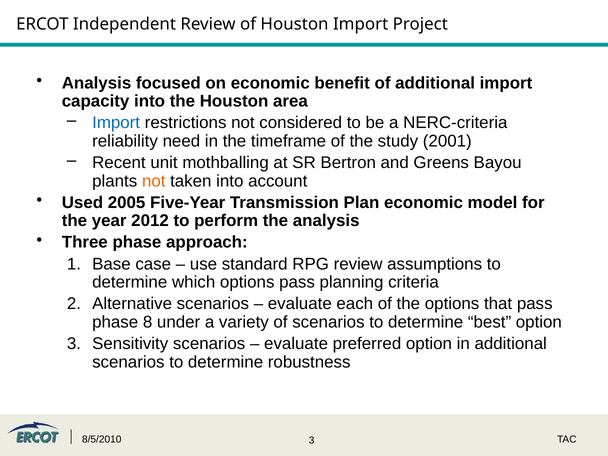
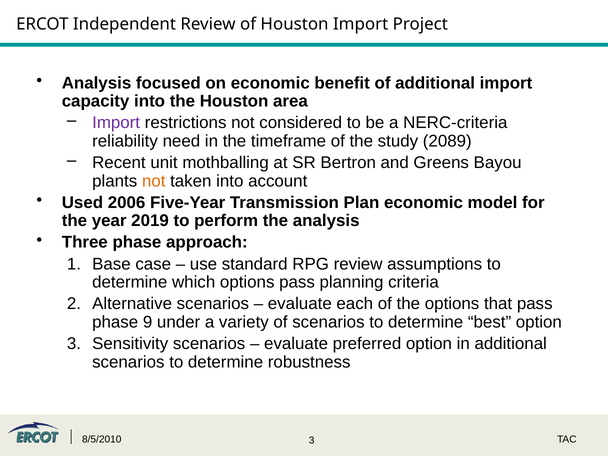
Import at (116, 123) colour: blue -> purple
2001: 2001 -> 2089
2005: 2005 -> 2006
2012: 2012 -> 2019
8: 8 -> 9
